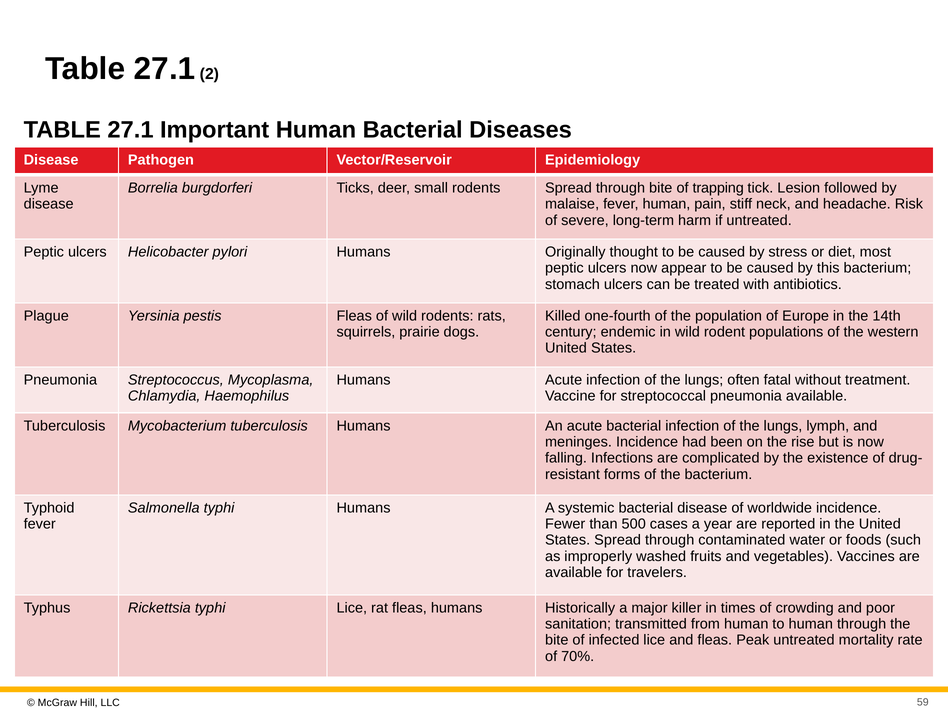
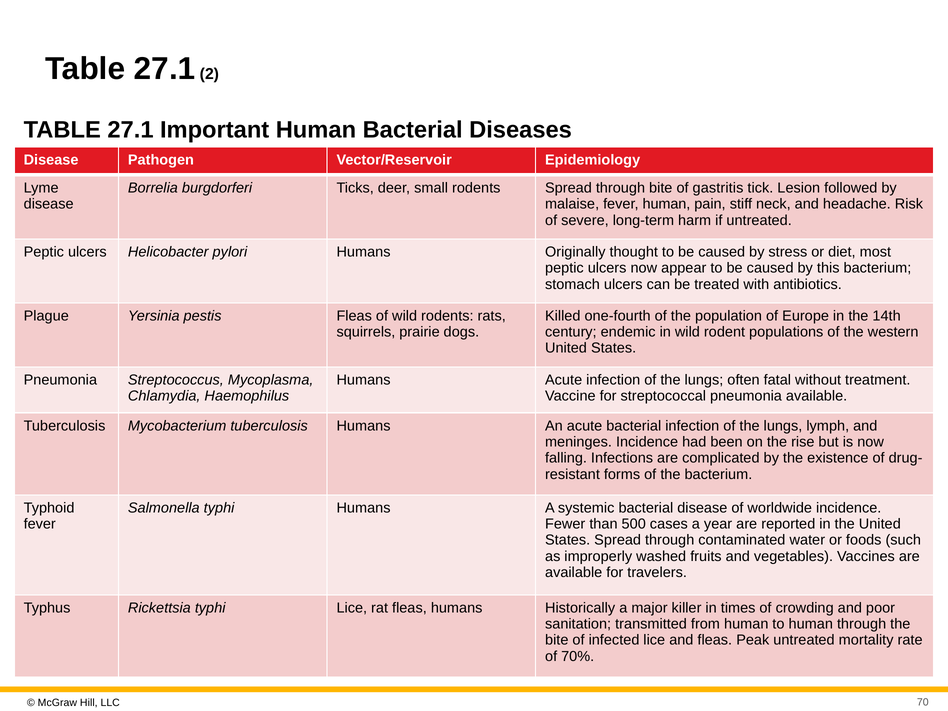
trapping: trapping -> gastritis
59: 59 -> 70
